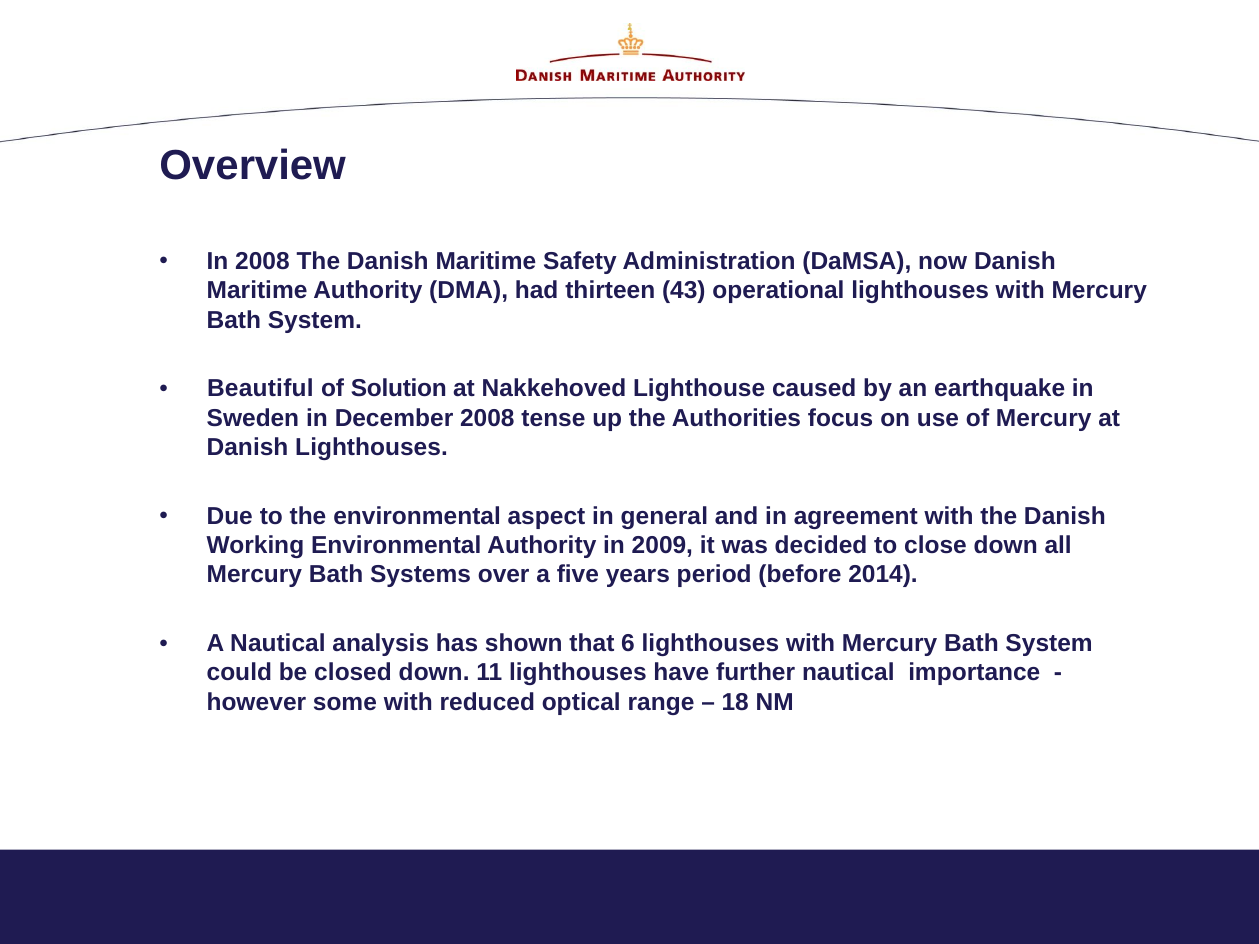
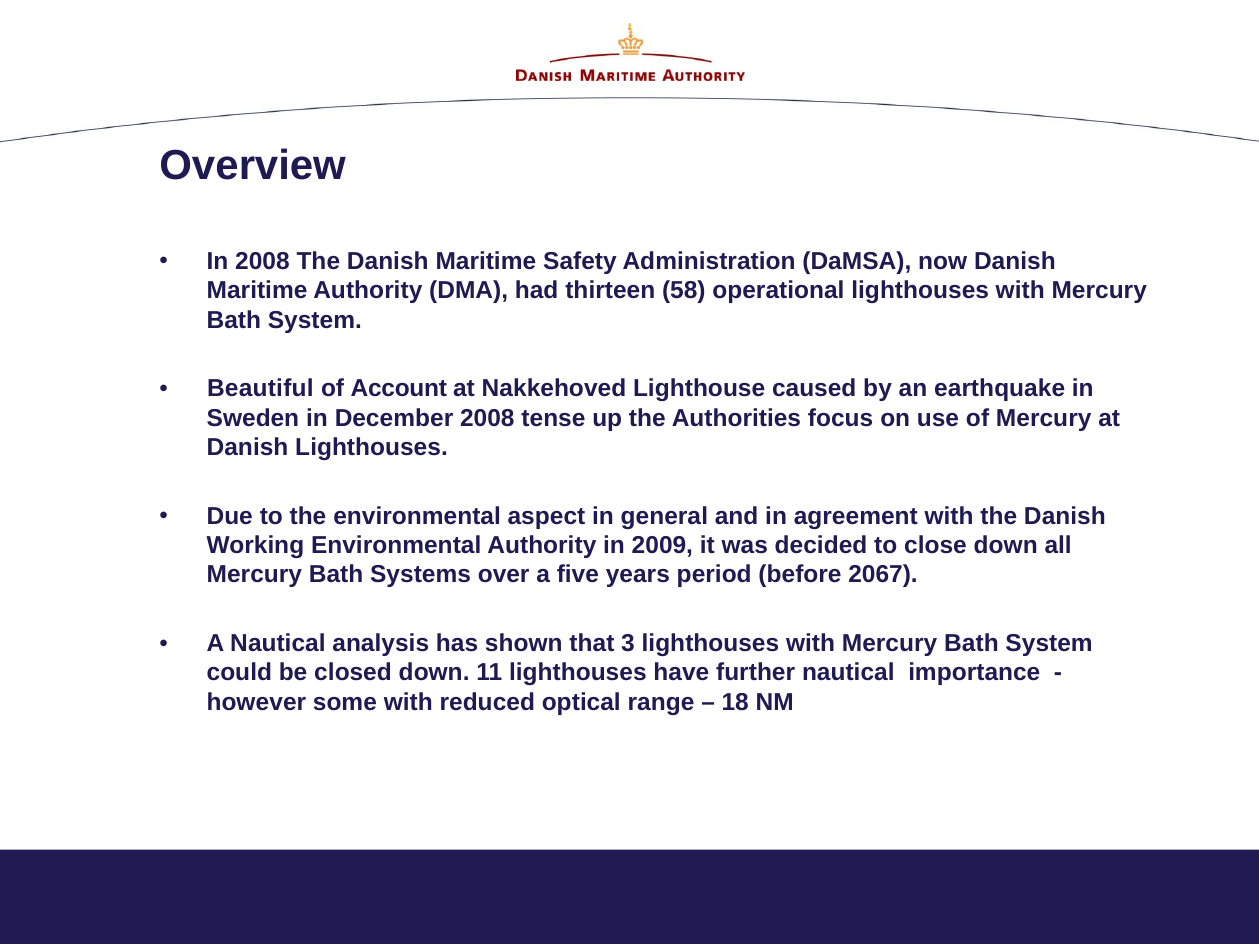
43: 43 -> 58
Solution: Solution -> Account
2014: 2014 -> 2067
6: 6 -> 3
